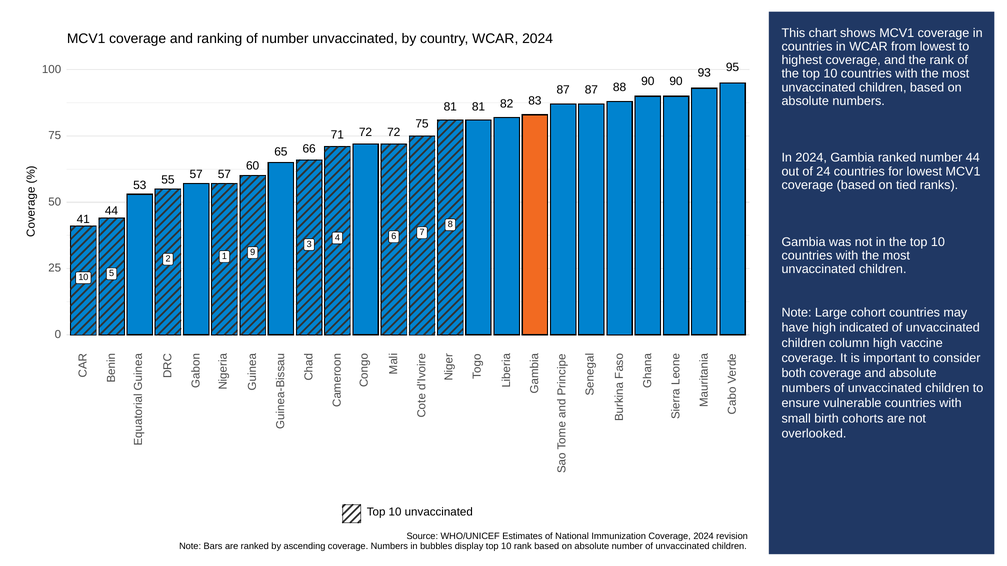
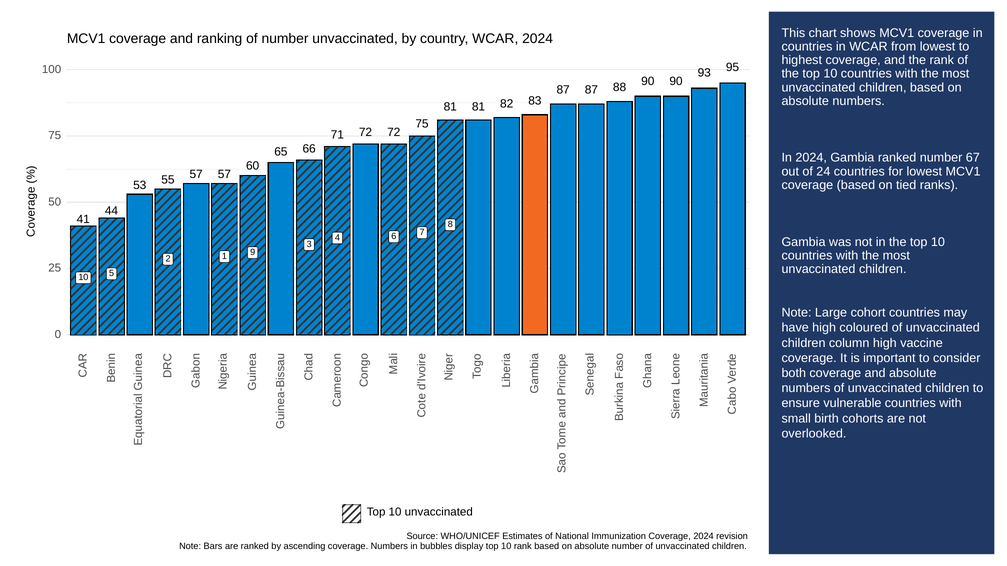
number 44: 44 -> 67
indicated: indicated -> coloured
